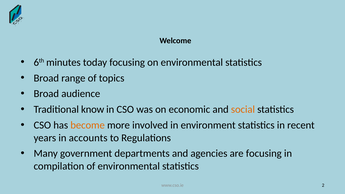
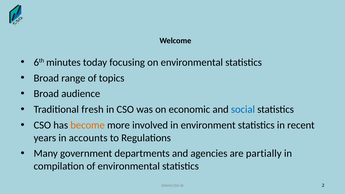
know: know -> fresh
social colour: orange -> blue
are focusing: focusing -> partially
